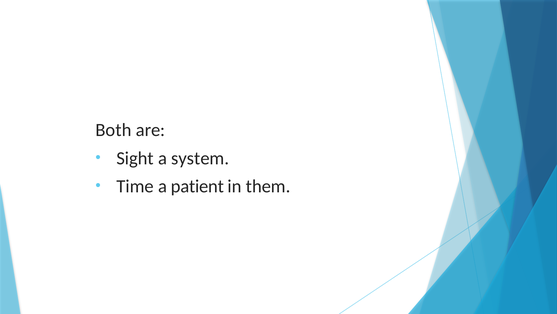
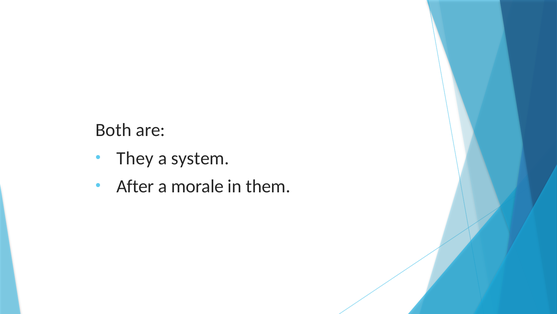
Sight: Sight -> They
Time: Time -> After
patient: patient -> morale
